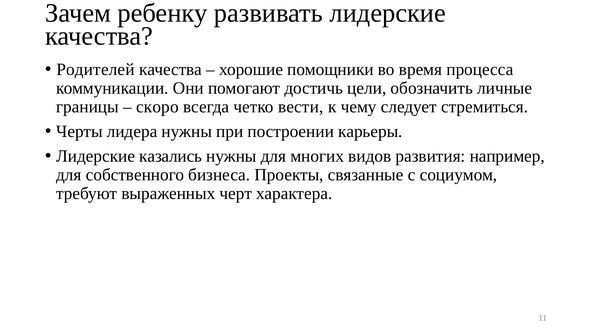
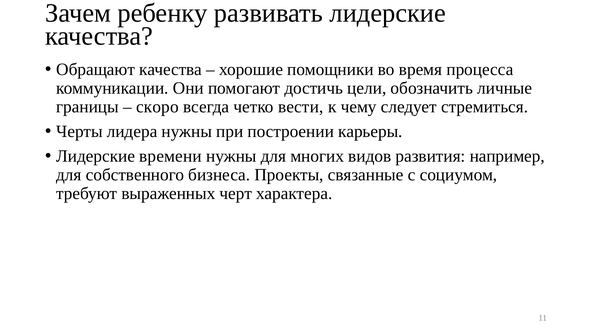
Родителей: Родителей -> Обращают
казались: казались -> времени
